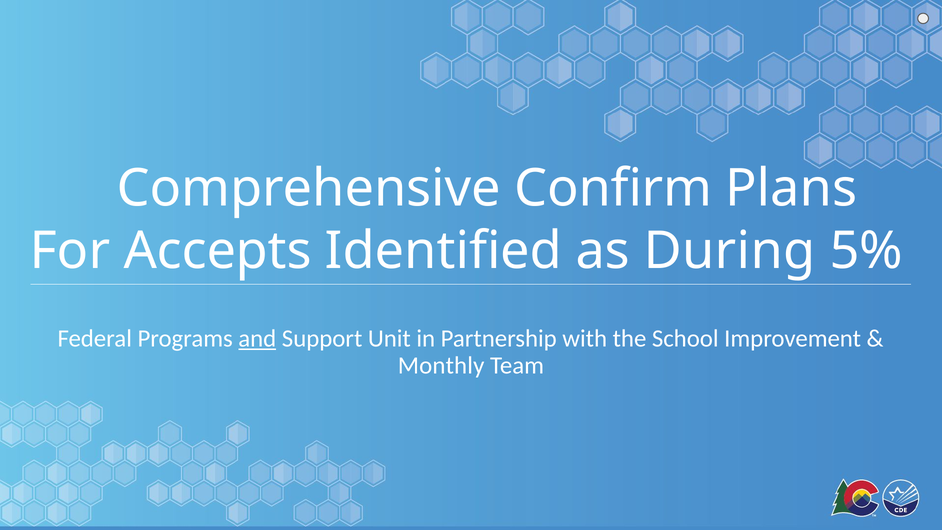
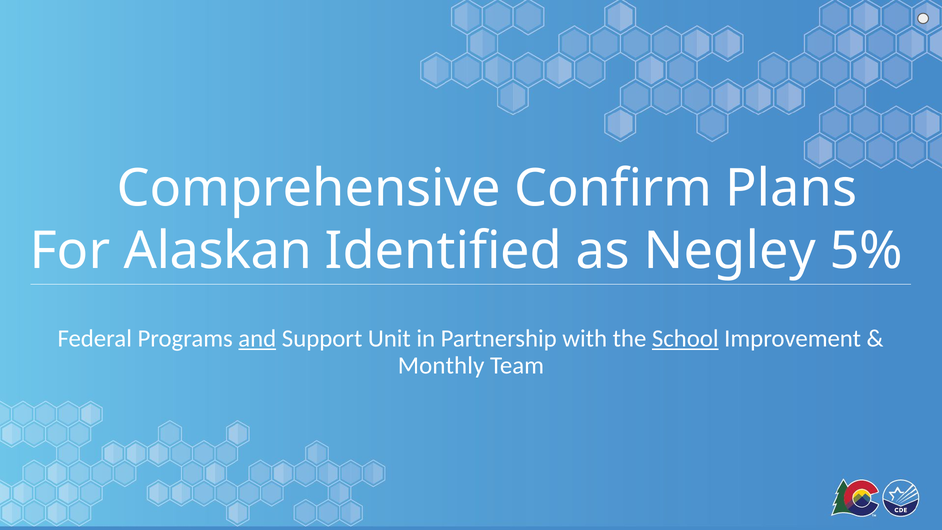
Accepts: Accepts -> Alaskan
During: During -> Negley
School underline: none -> present
